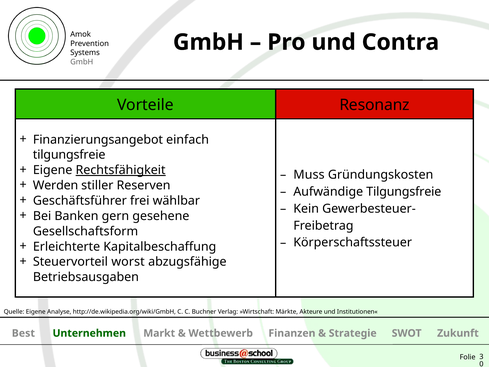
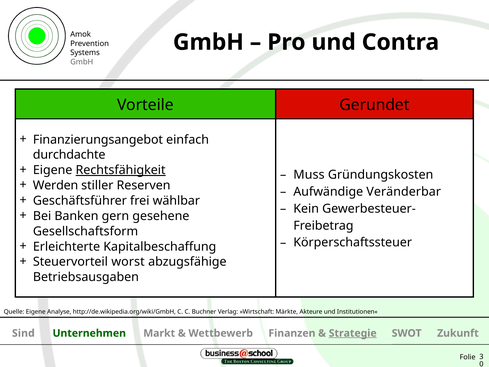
Resonanz: Resonanz -> Gerundet
tilgungsfreie at (69, 155): tilgungsfreie -> durchdachte
Aufwändige Tilgungsfreie: Tilgungsfreie -> Veränderbar
Best: Best -> Sind
Strategie underline: none -> present
